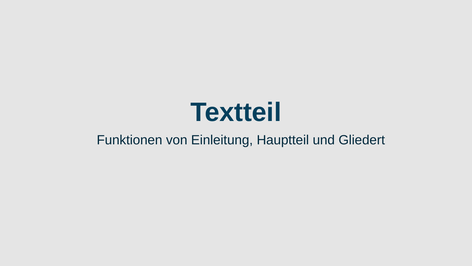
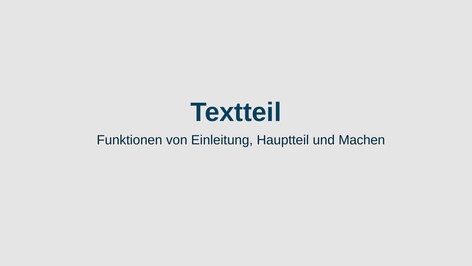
Gliedert: Gliedert -> Machen
